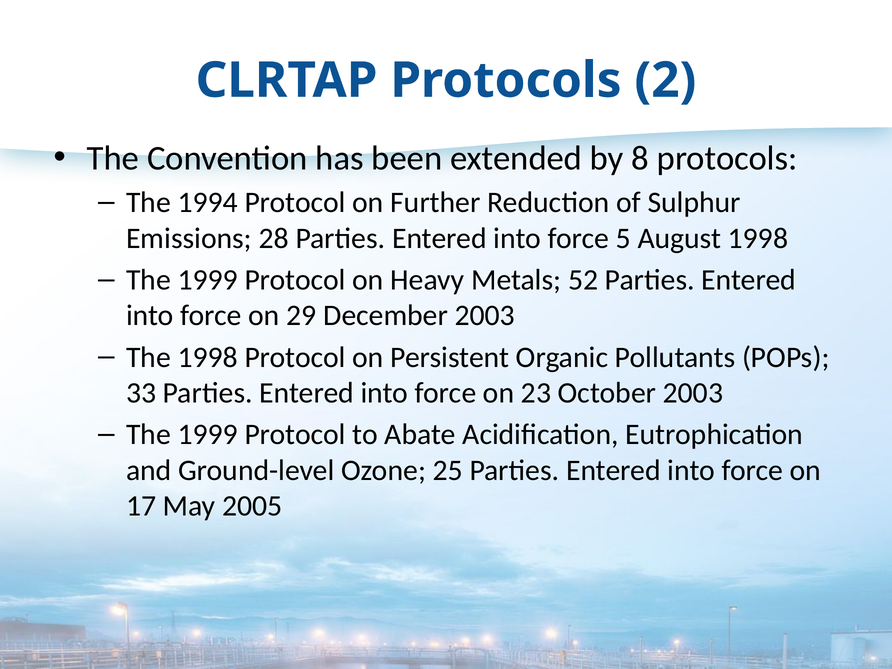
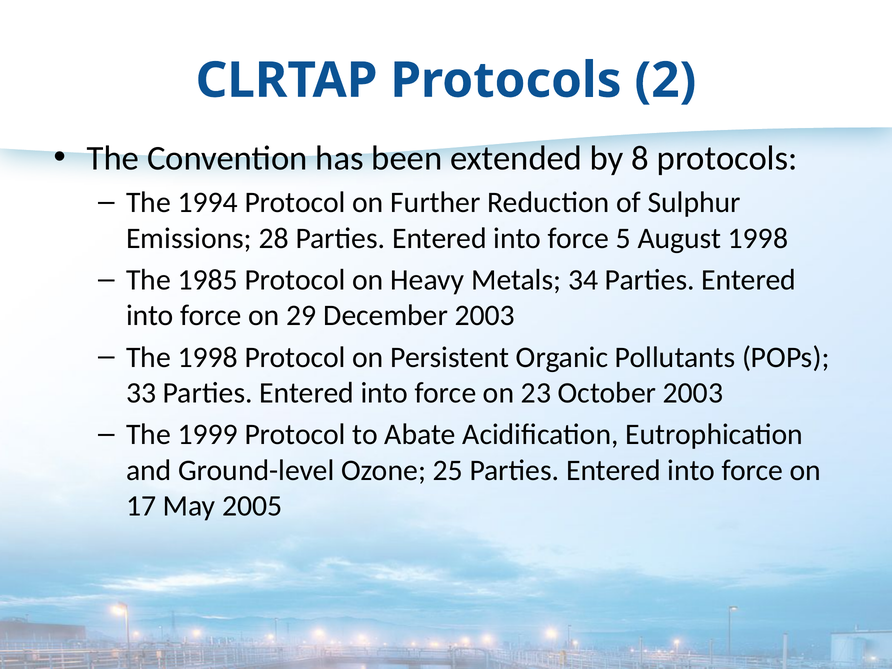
1999 at (208, 280): 1999 -> 1985
52: 52 -> 34
